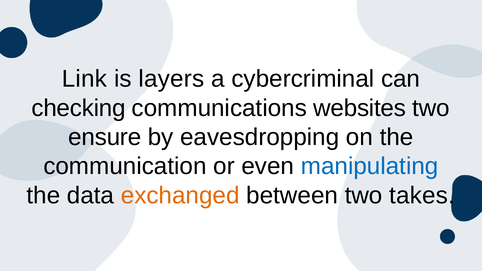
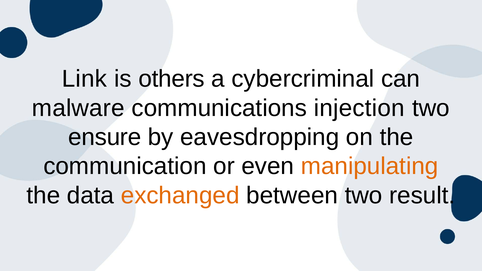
layers: layers -> others
checking: checking -> malware
websites: websites -> injection
manipulating colour: blue -> orange
takes: takes -> result
